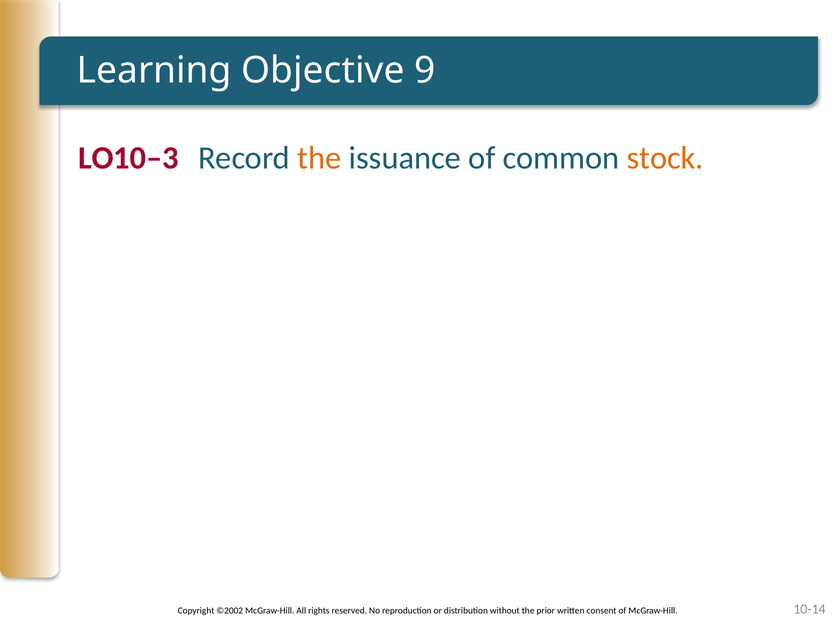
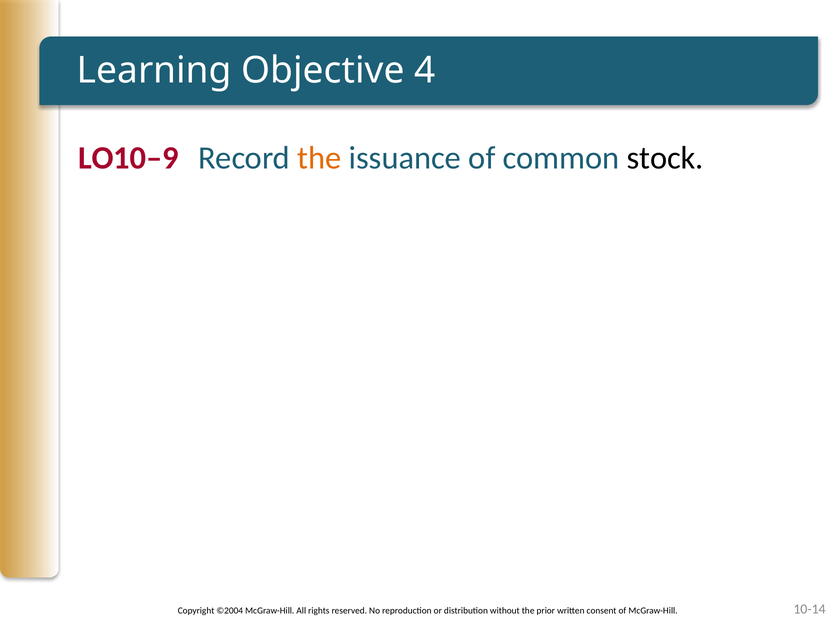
9: 9 -> 4
LO10–3: LO10–3 -> LO10–9
stock colour: orange -> black
©2002: ©2002 -> ©2004
